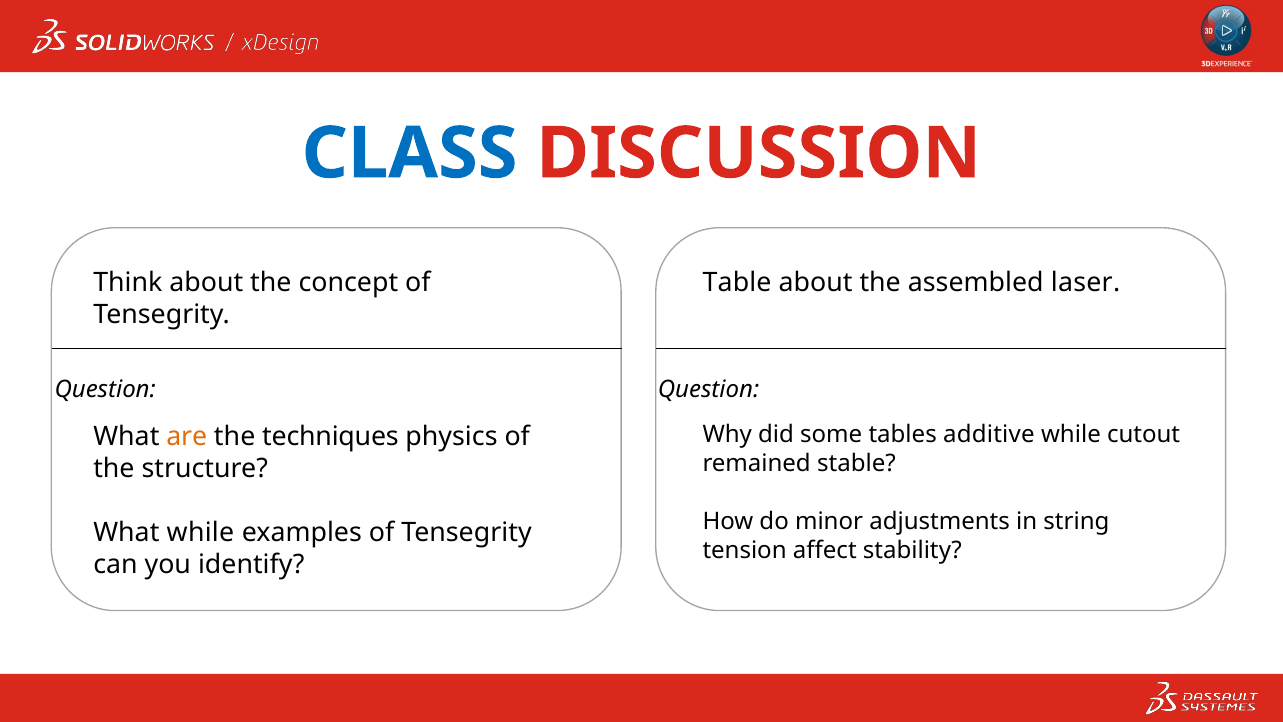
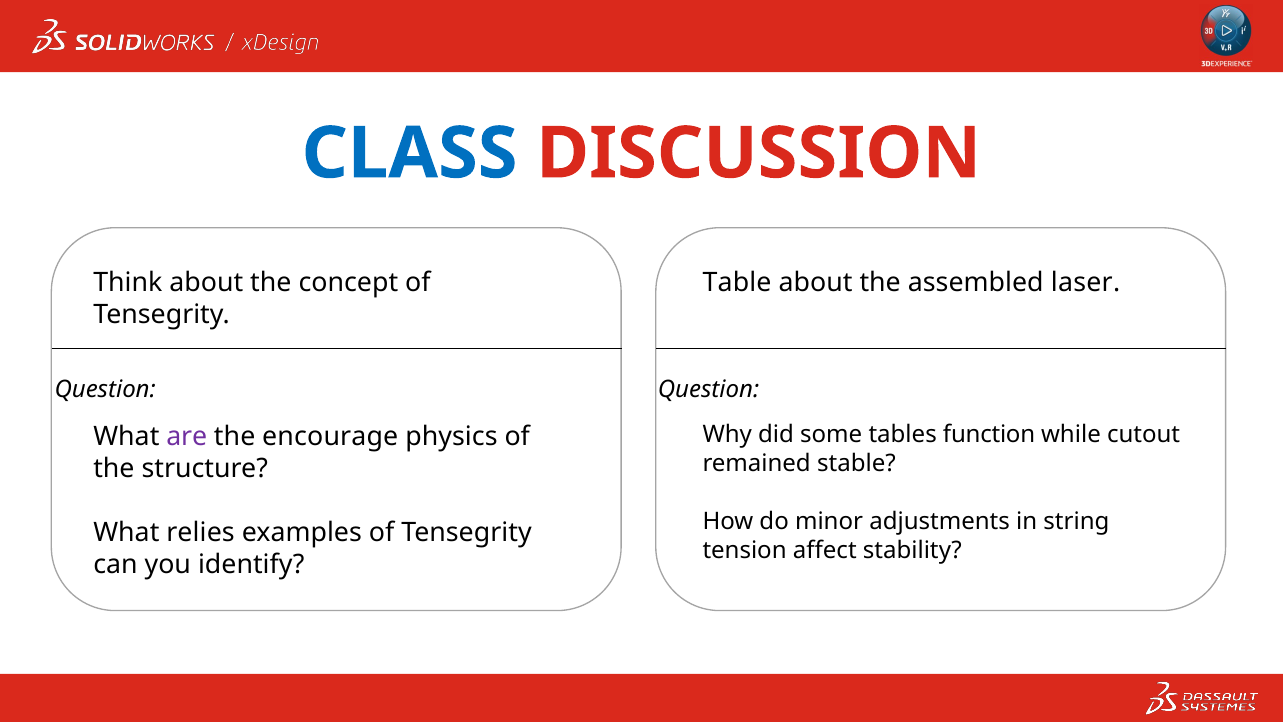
additive: additive -> function
are colour: orange -> purple
techniques: techniques -> encourage
What while: while -> relies
